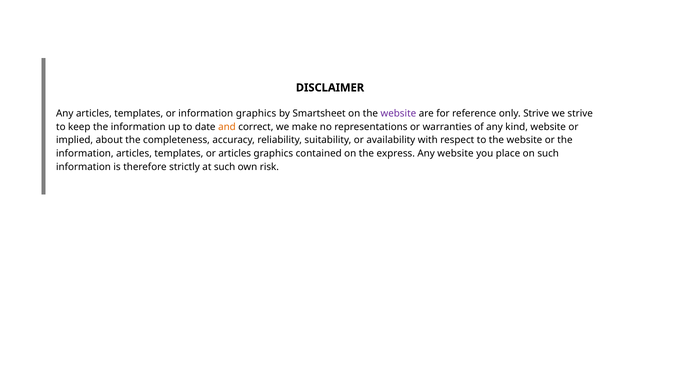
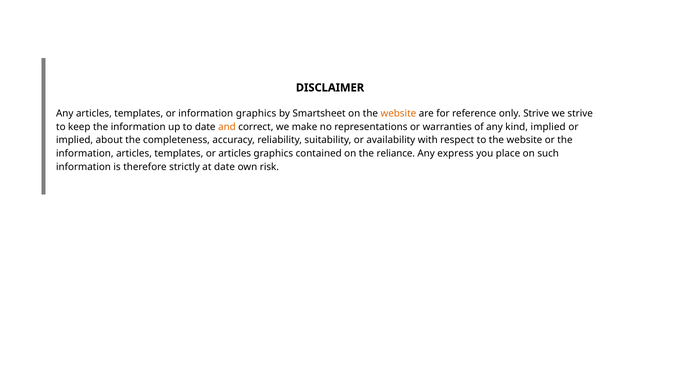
website at (398, 113) colour: purple -> orange
kind website: website -> implied
express: express -> reliance
Any website: website -> express
at such: such -> date
